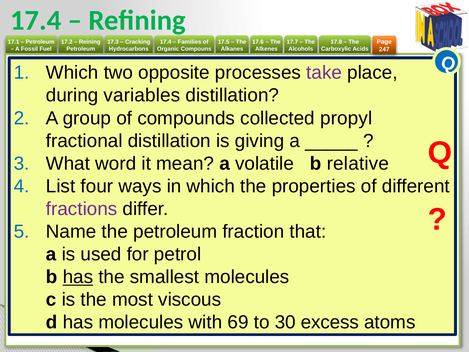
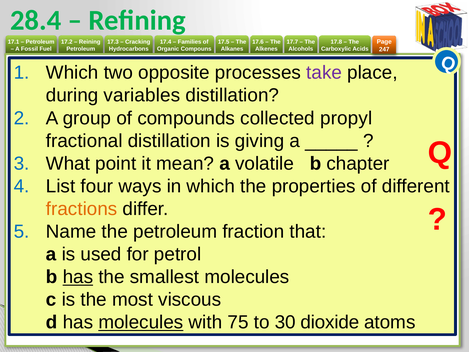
17.4 at (36, 20): 17.4 -> 28.4
word: word -> point
relative: relative -> chapter
fractions colour: purple -> orange
molecules at (141, 322) underline: none -> present
69: 69 -> 75
excess: excess -> dioxide
